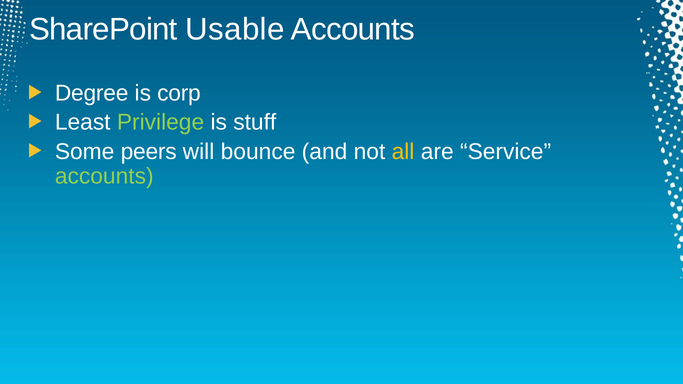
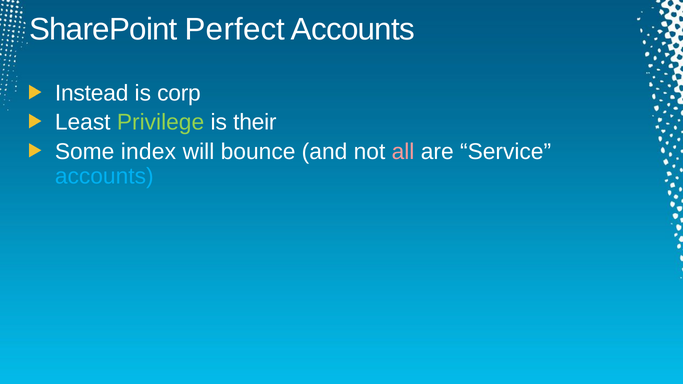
Usable: Usable -> Perfect
Degree: Degree -> Instead
stuff: stuff -> their
peers: peers -> index
all colour: yellow -> pink
accounts at (104, 176) colour: light green -> light blue
